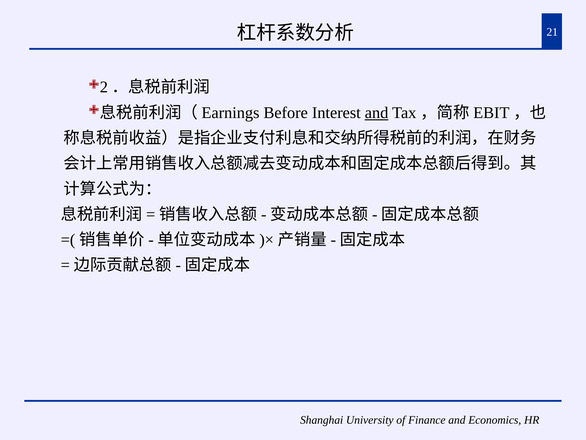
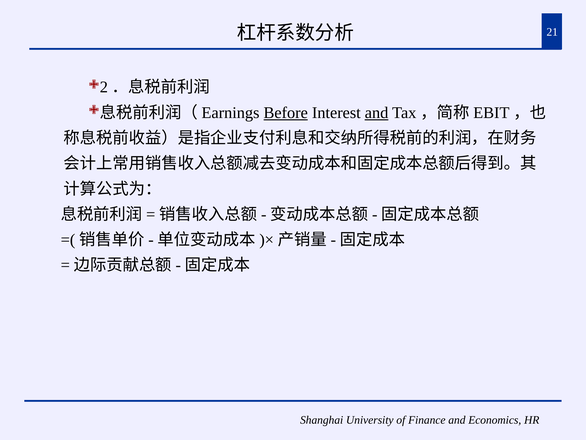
Before underline: none -> present
